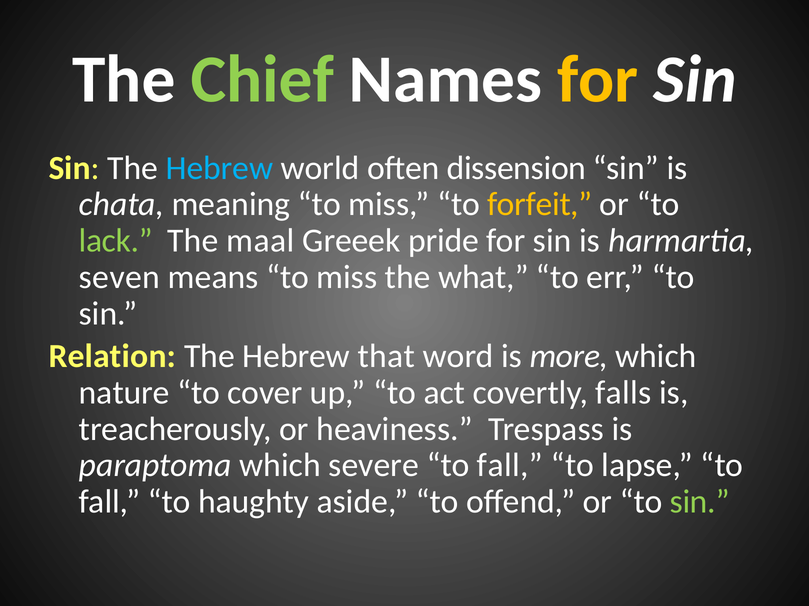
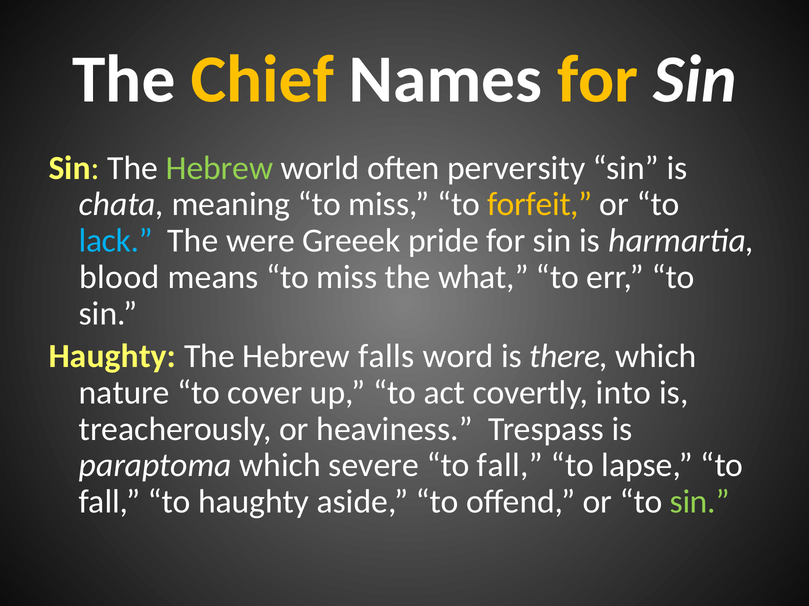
Chief colour: light green -> yellow
Hebrew at (219, 168) colour: light blue -> light green
dissension: dissension -> perversity
lack colour: light green -> light blue
maal: maal -> were
seven: seven -> blood
Relation at (112, 357): Relation -> Haughty
that: that -> falls
more: more -> there
falls: falls -> into
